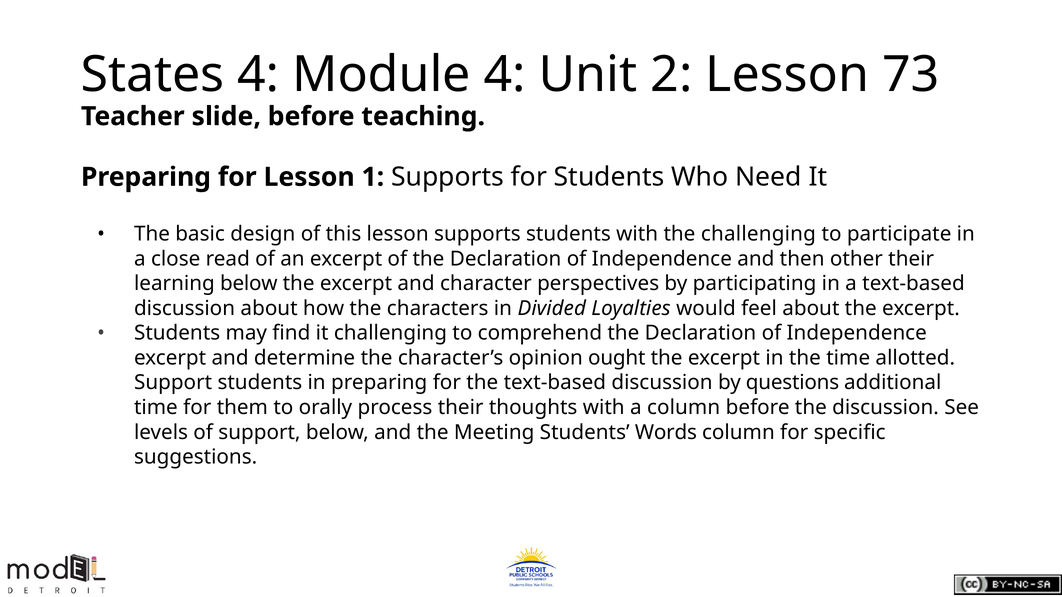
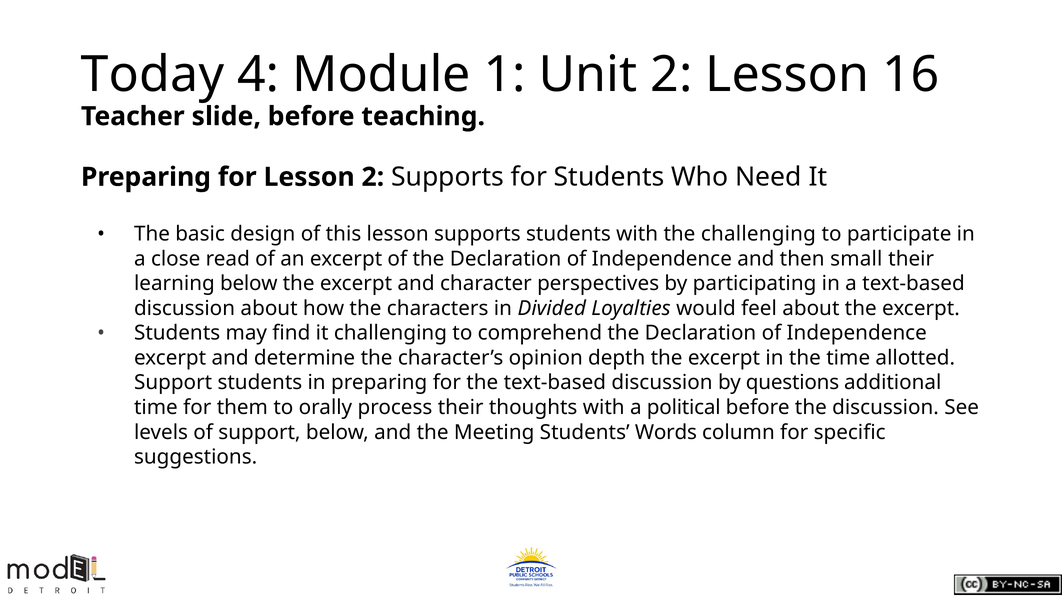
States: States -> Today
Module 4: 4 -> 1
73: 73 -> 16
Lesson 1: 1 -> 2
other: other -> small
ought: ought -> depth
a column: column -> political
